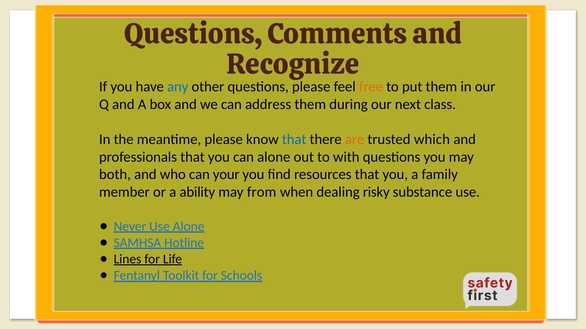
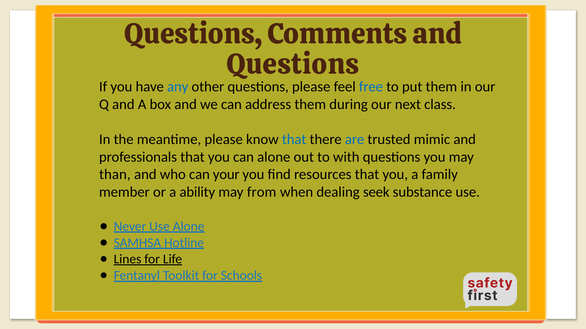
Recognize at (293, 65): Recognize -> Questions
free colour: orange -> blue
are colour: orange -> blue
which: which -> mimic
both: both -> than
risky: risky -> seek
